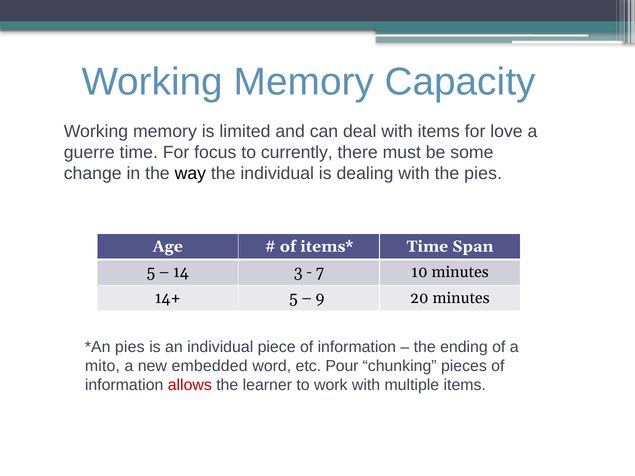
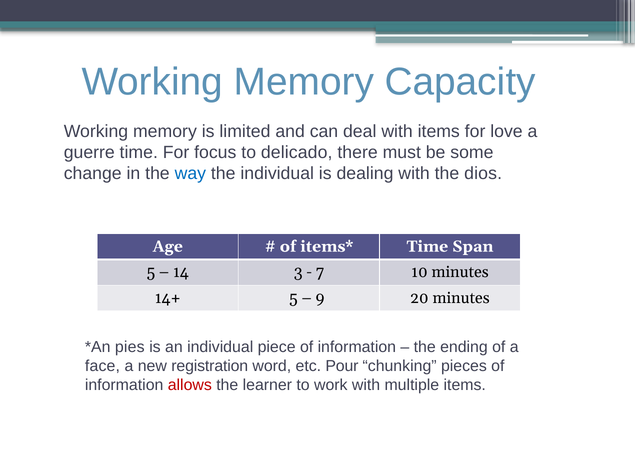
currently: currently -> delicado
way colour: black -> blue
the pies: pies -> dios
mito: mito -> face
embedded: embedded -> registration
